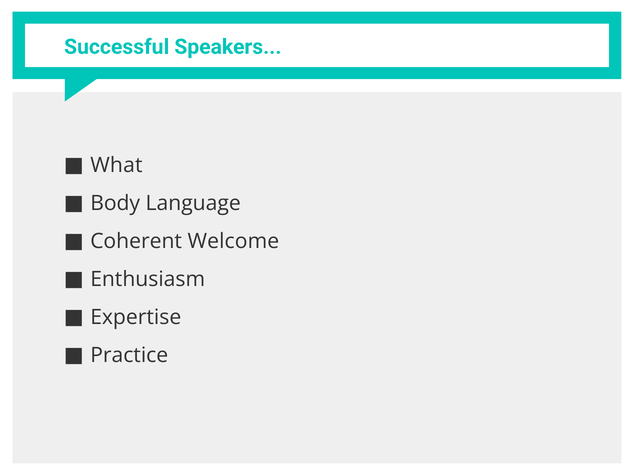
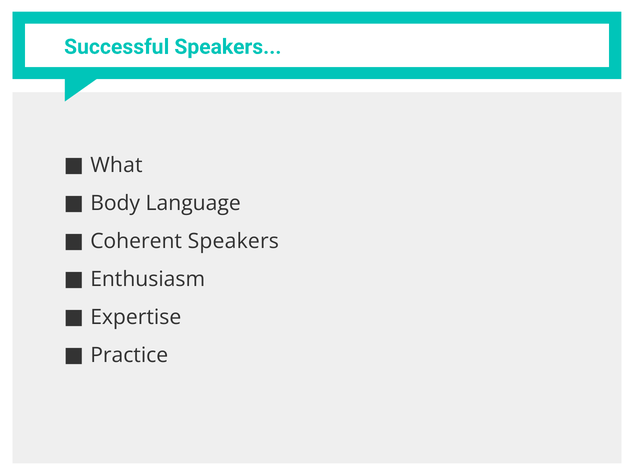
Coherent Welcome: Welcome -> Speakers
